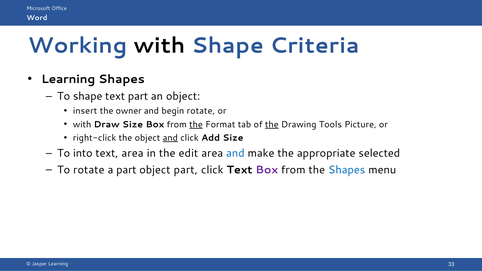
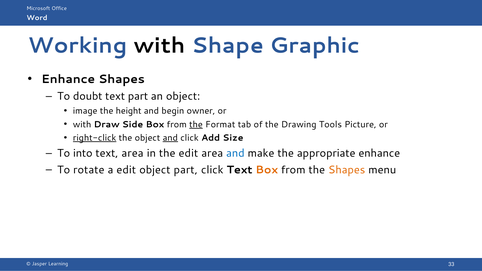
Criteria: Criteria -> Graphic
Learning at (68, 79): Learning -> Enhance
To shape: shape -> doubt
insert: insert -> image
owner: owner -> height
begin rotate: rotate -> owner
Draw Size: Size -> Side
the at (272, 124) underline: present -> none
right-click underline: none -> present
appropriate selected: selected -> enhance
a part: part -> edit
Box at (267, 170) colour: purple -> orange
Shapes at (347, 170) colour: blue -> orange
